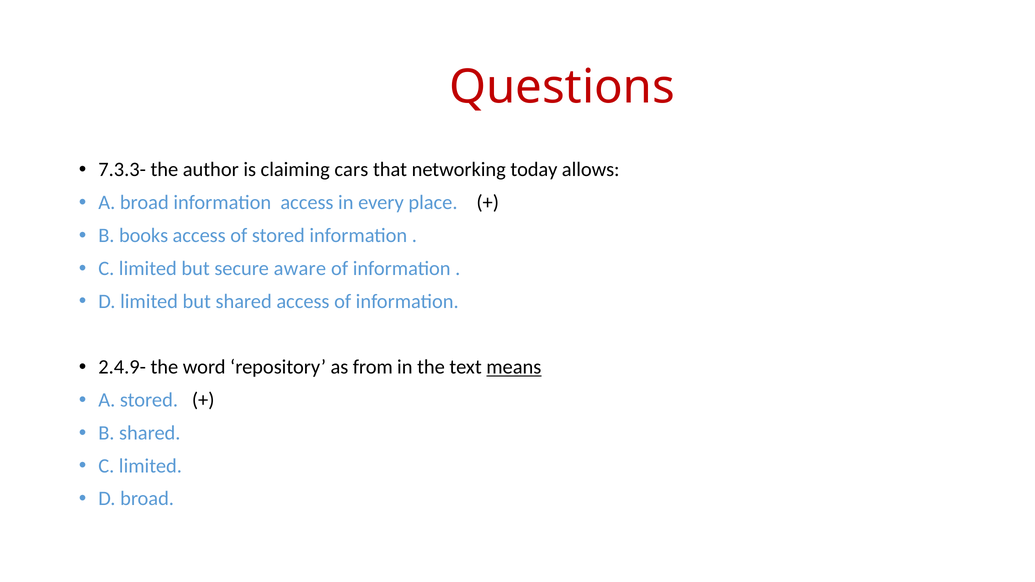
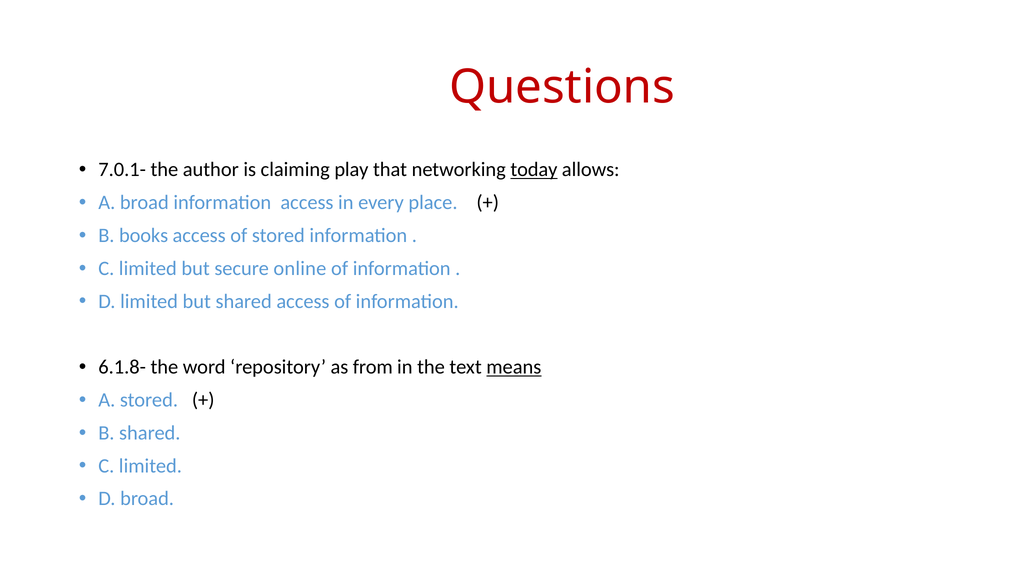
7.3.3-: 7.3.3- -> 7.0.1-
cars: cars -> play
today underline: none -> present
aware: aware -> online
2.4.9-: 2.4.9- -> 6.1.8-
